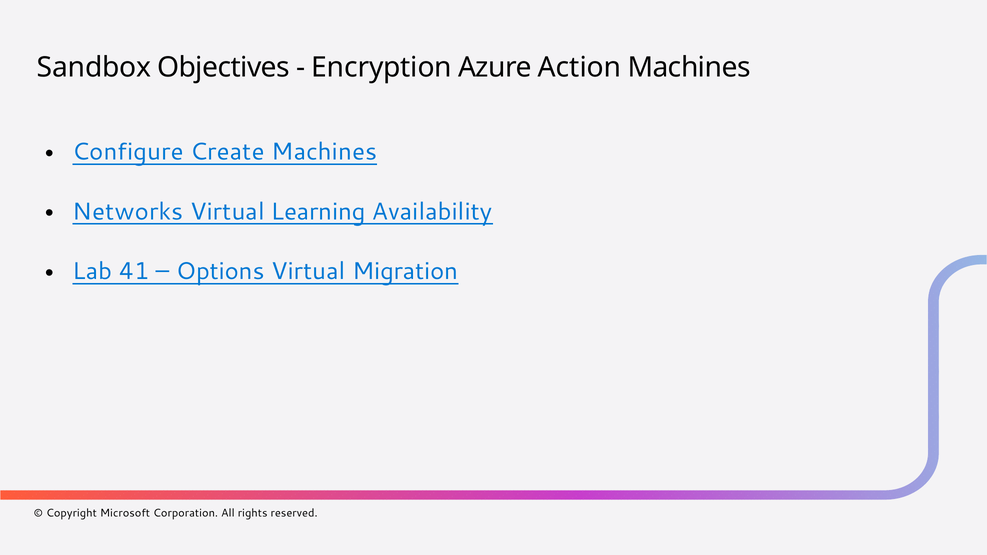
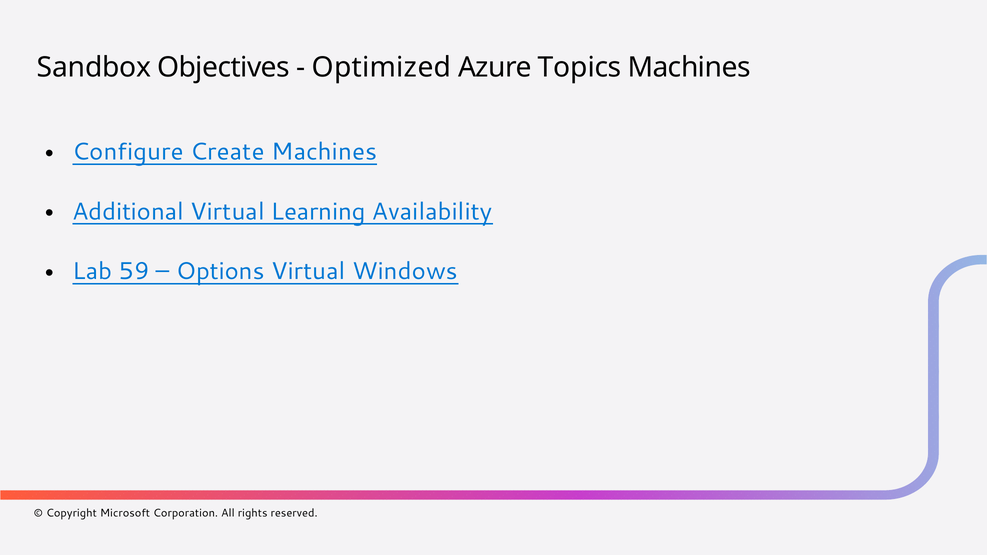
Encryption: Encryption -> Optimized
Action: Action -> Topics
Networks: Networks -> Additional
41: 41 -> 59
Migration: Migration -> Windows
